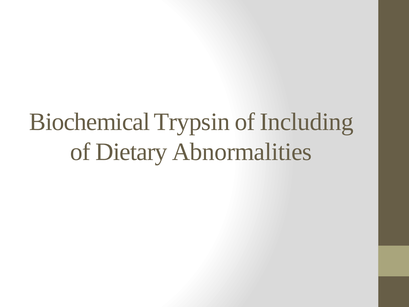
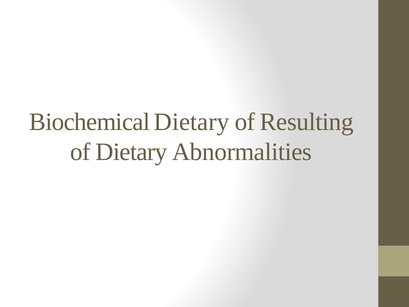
Biochemical Trypsin: Trypsin -> Dietary
Including: Including -> Resulting
